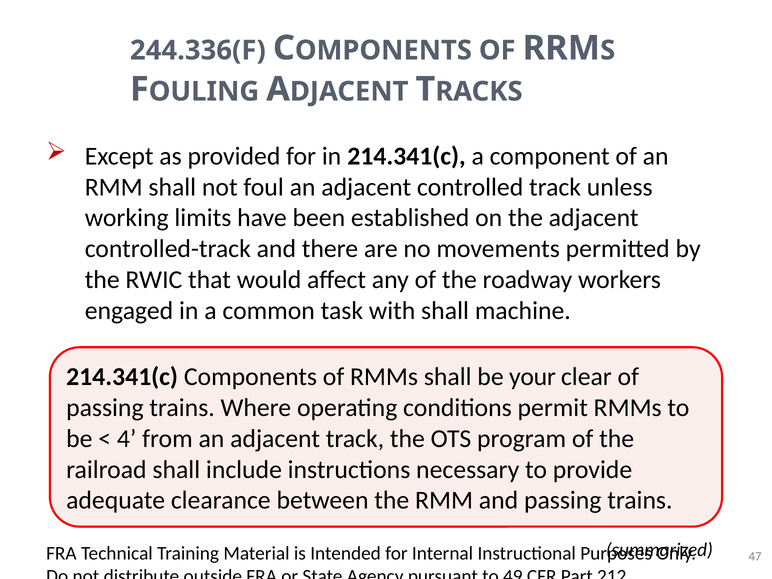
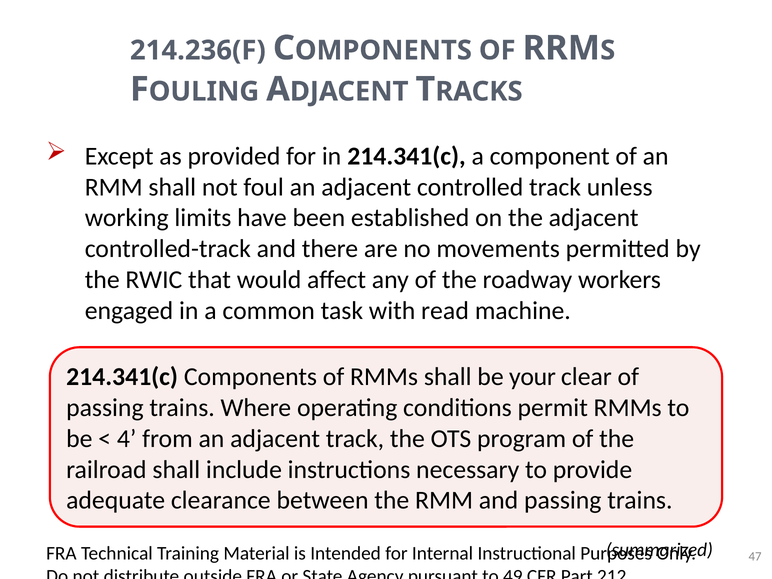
244.336(F: 244.336(F -> 214.236(F
with shall: shall -> read
